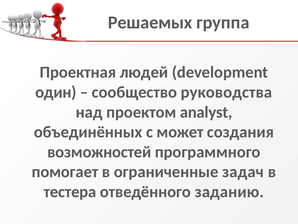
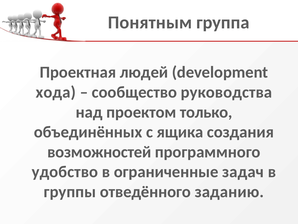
Решаемых: Решаемых -> Понятным
один: один -> хода
analyst: analyst -> только
может: может -> ящика
помогает: помогает -> удобство
тестера: тестера -> группы
